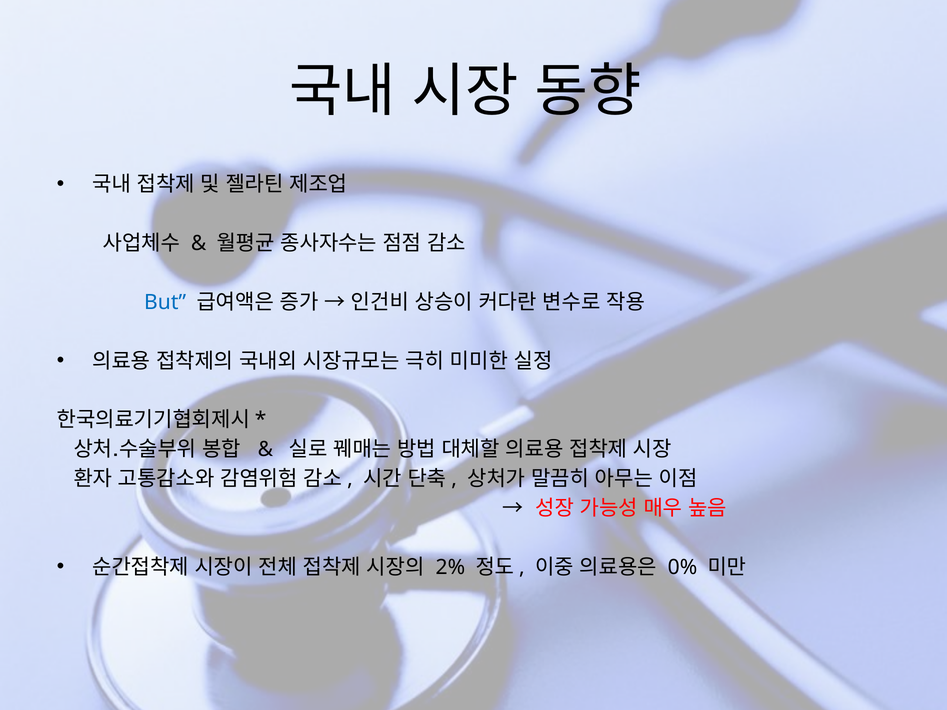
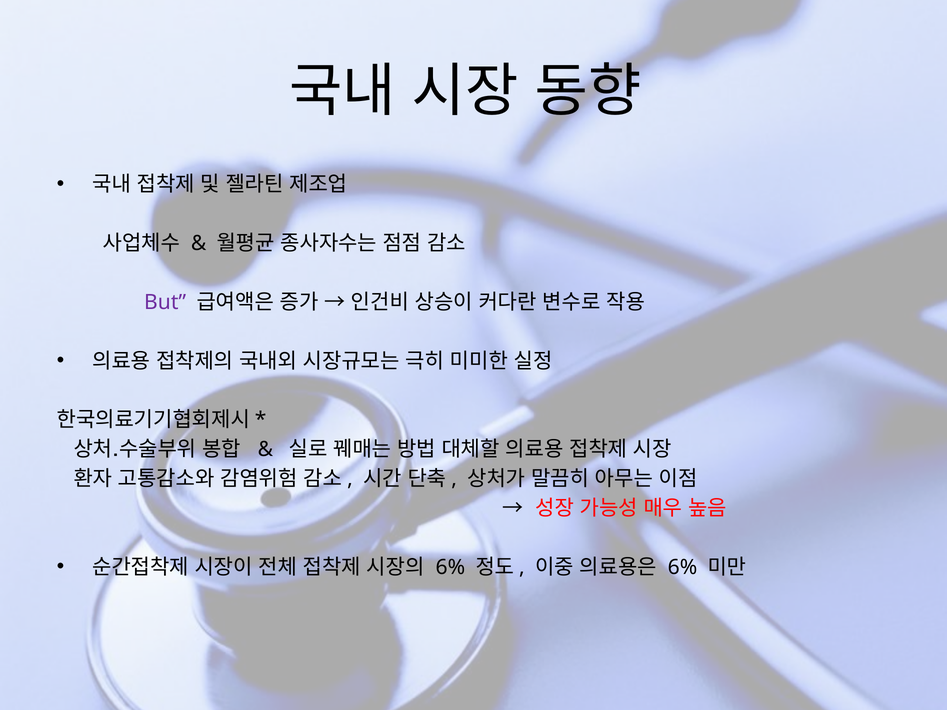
But colour: blue -> purple
2% at (450, 567): 2% -> 6%
0% at (682, 567): 0% -> 6%
